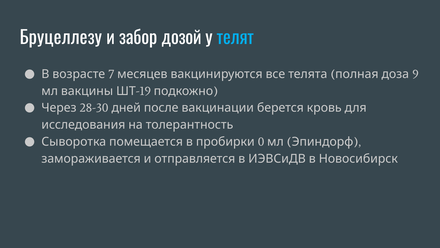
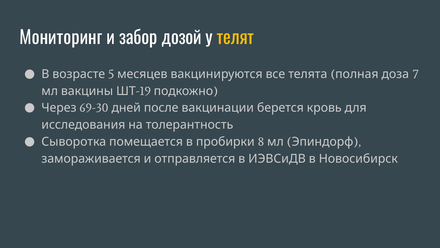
Бруцеллезу: Бруцеллезу -> Мониторинг
телят colour: light blue -> yellow
7: 7 -> 5
9: 9 -> 7
28-30: 28-30 -> 69-30
0: 0 -> 8
